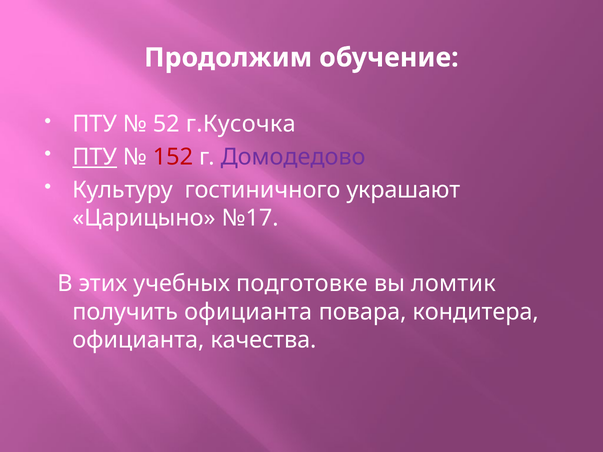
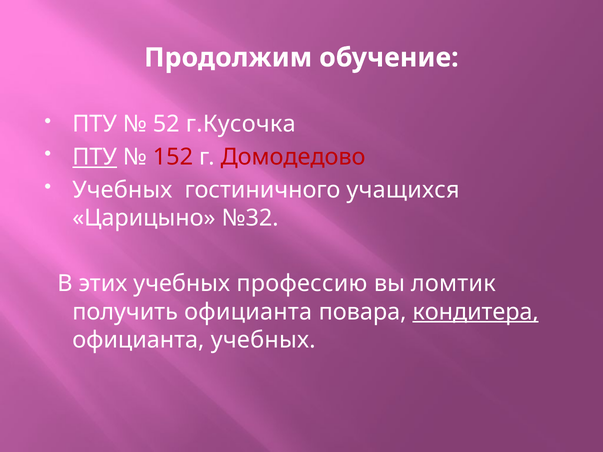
Домодедово colour: purple -> red
Культуру at (122, 190): Культуру -> Учебных
украшают: украшают -> учащихся
№17: №17 -> №32
подготовке: подготовке -> профессию
кондитера underline: none -> present
официанта качества: качества -> учебных
